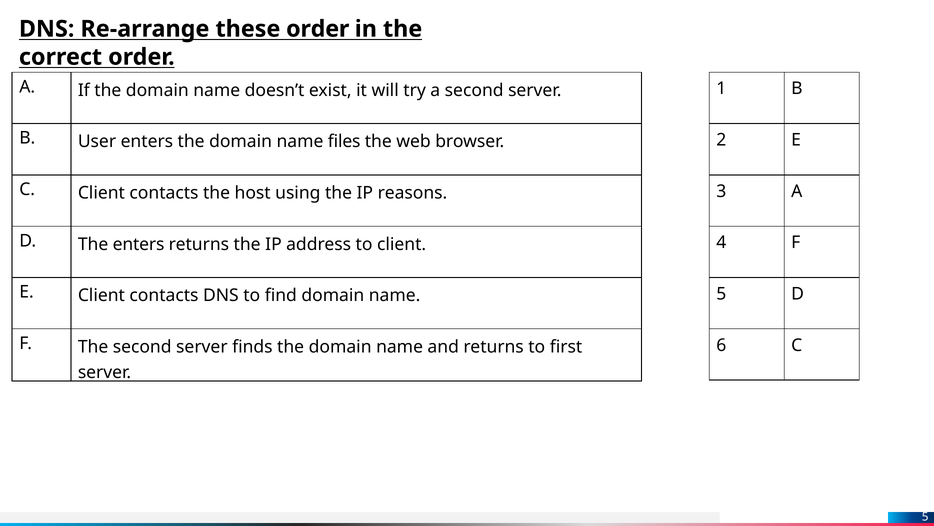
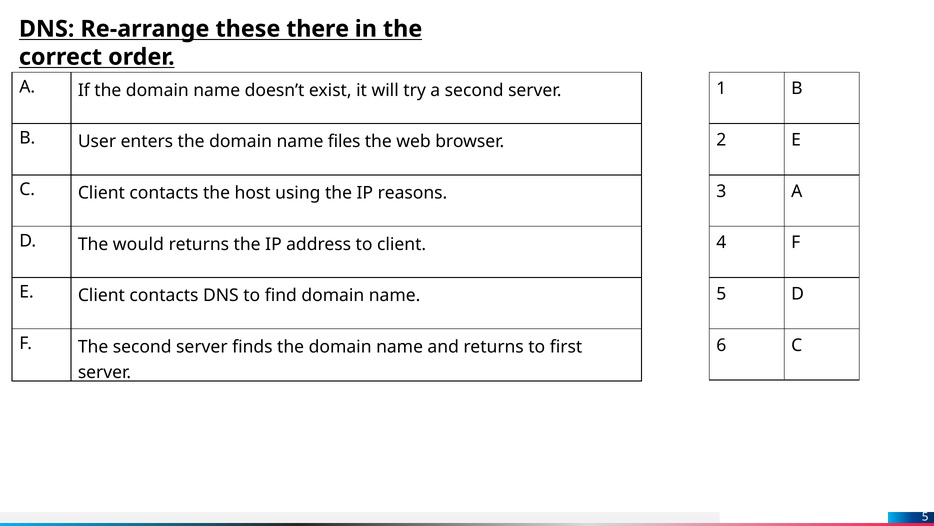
these order: order -> there
The enters: enters -> would
